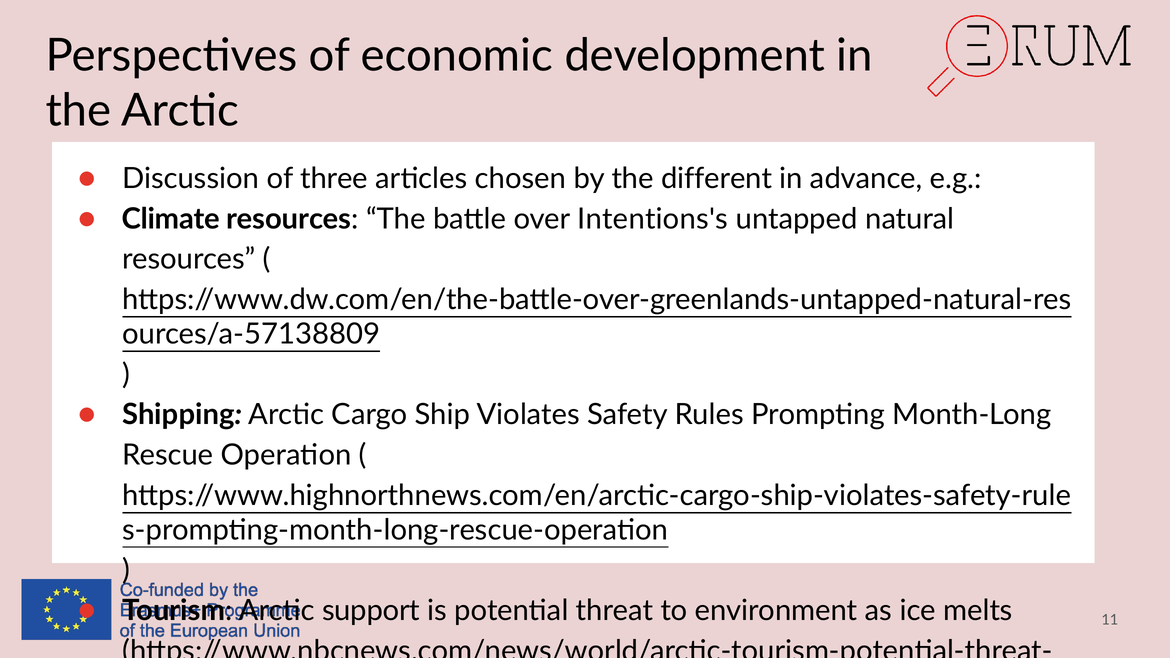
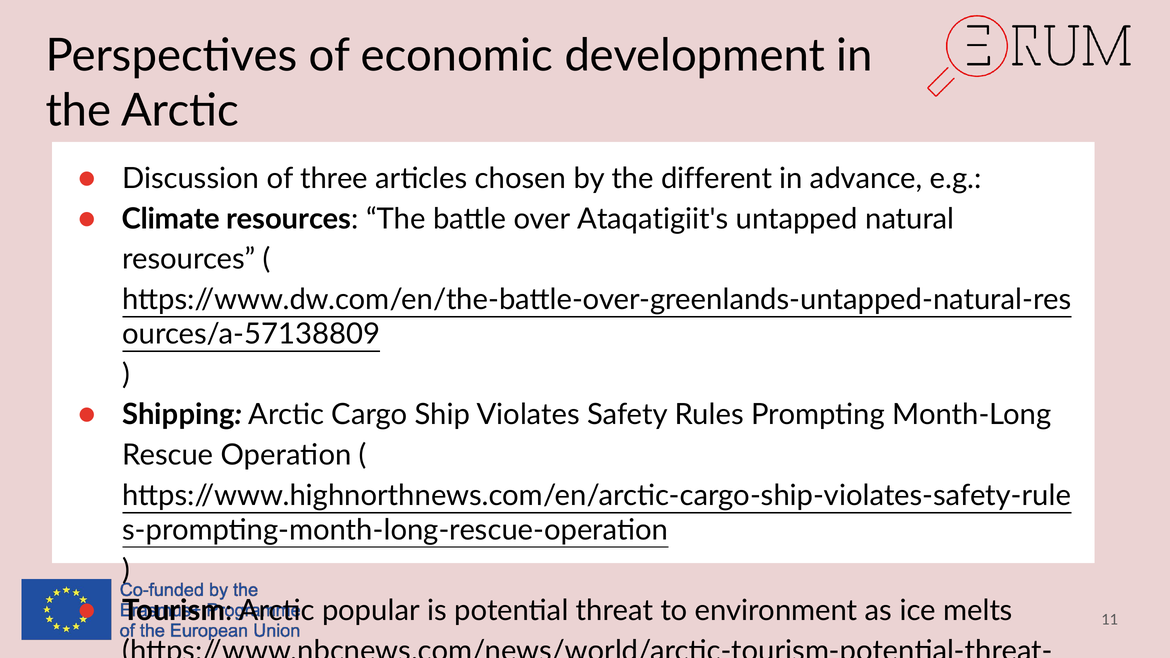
Intentions's: Intentions's -> Ataqatigiit's
support: support -> popular
